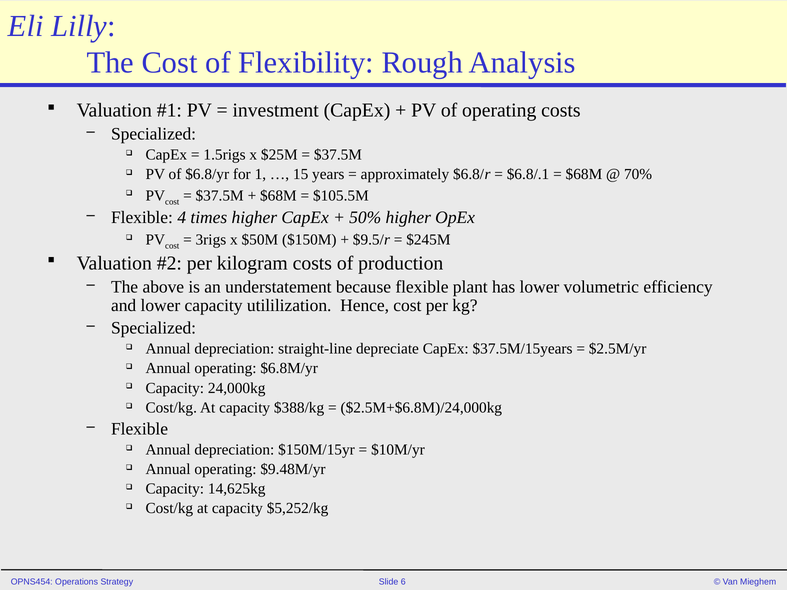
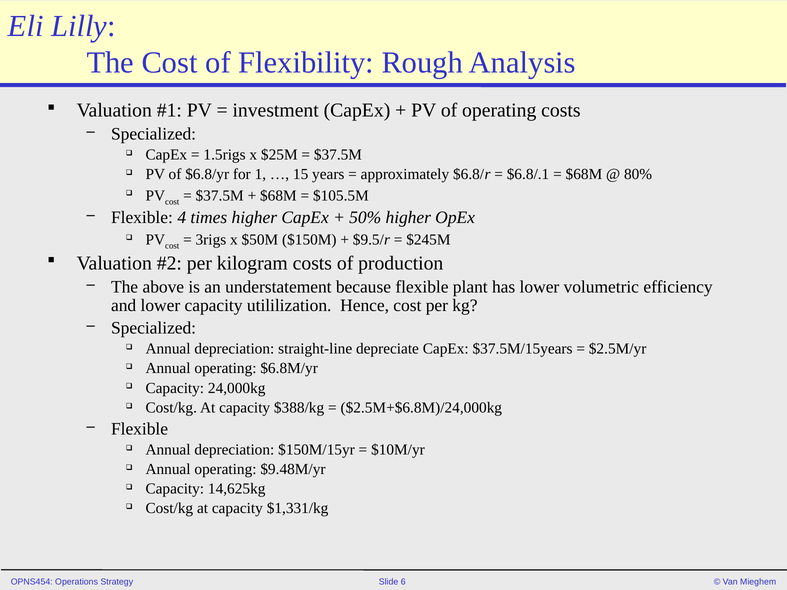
70%: 70% -> 80%
$5,252/kg: $5,252/kg -> $1,331/kg
